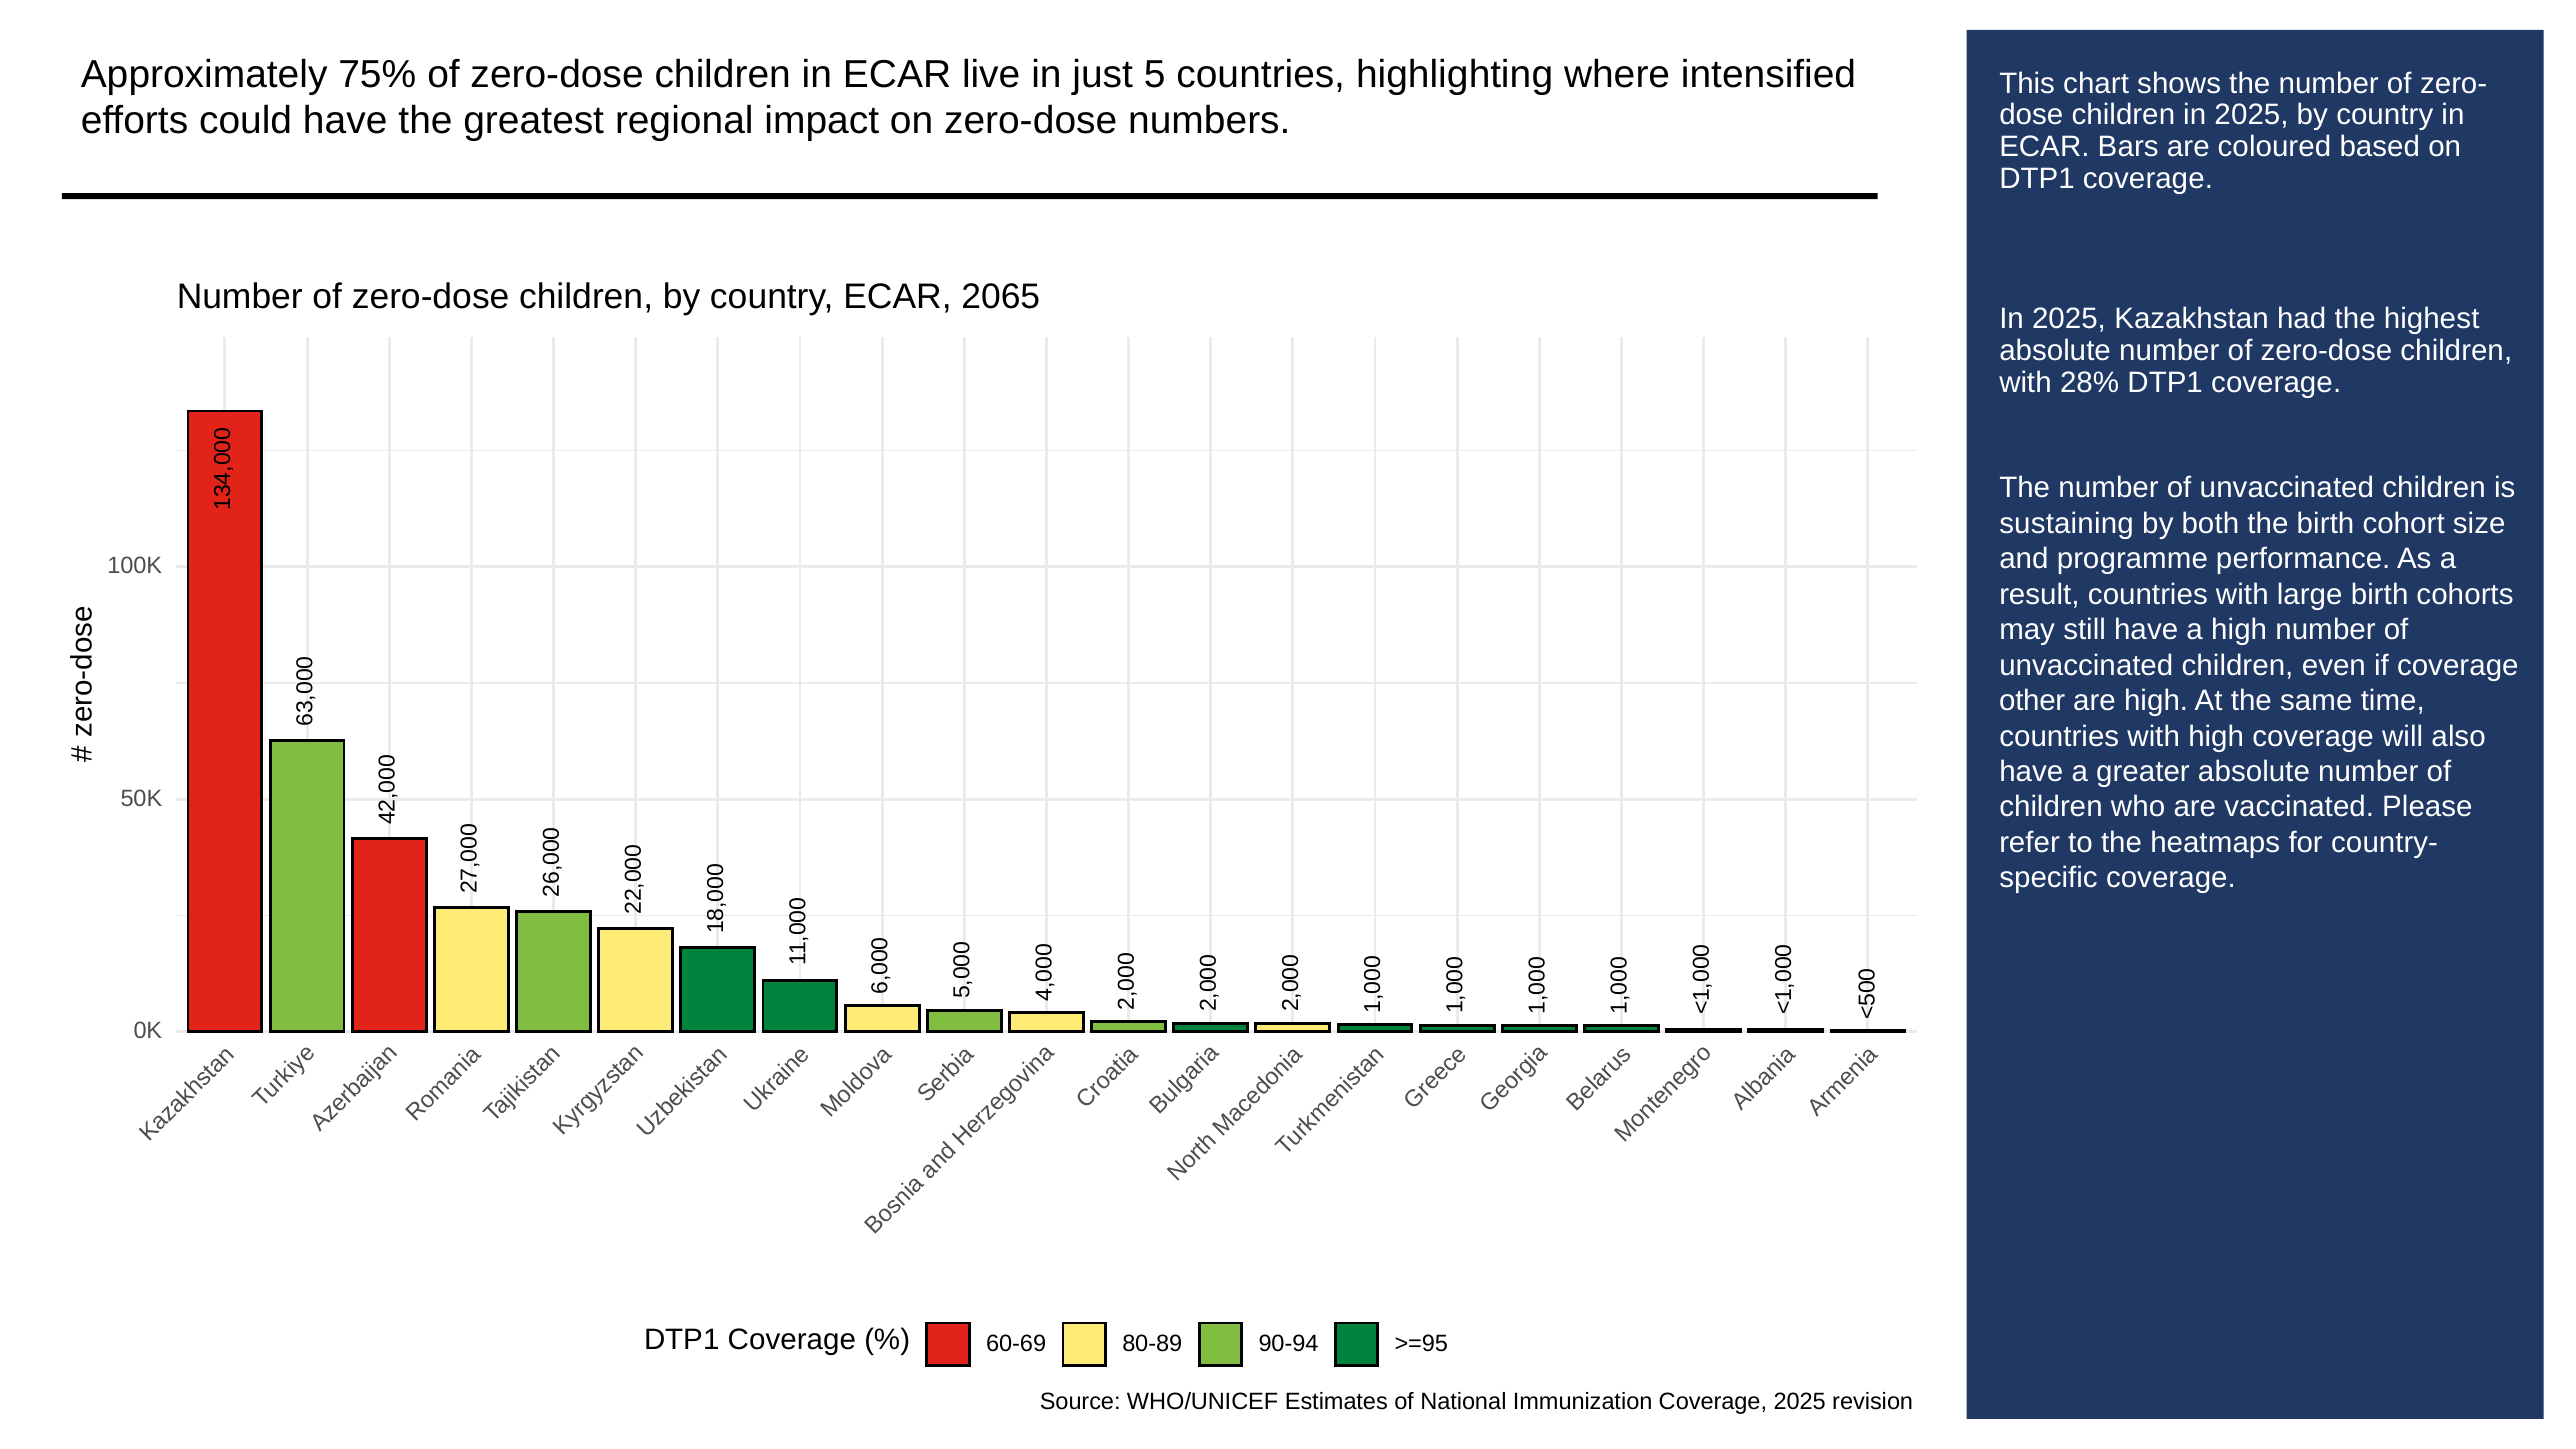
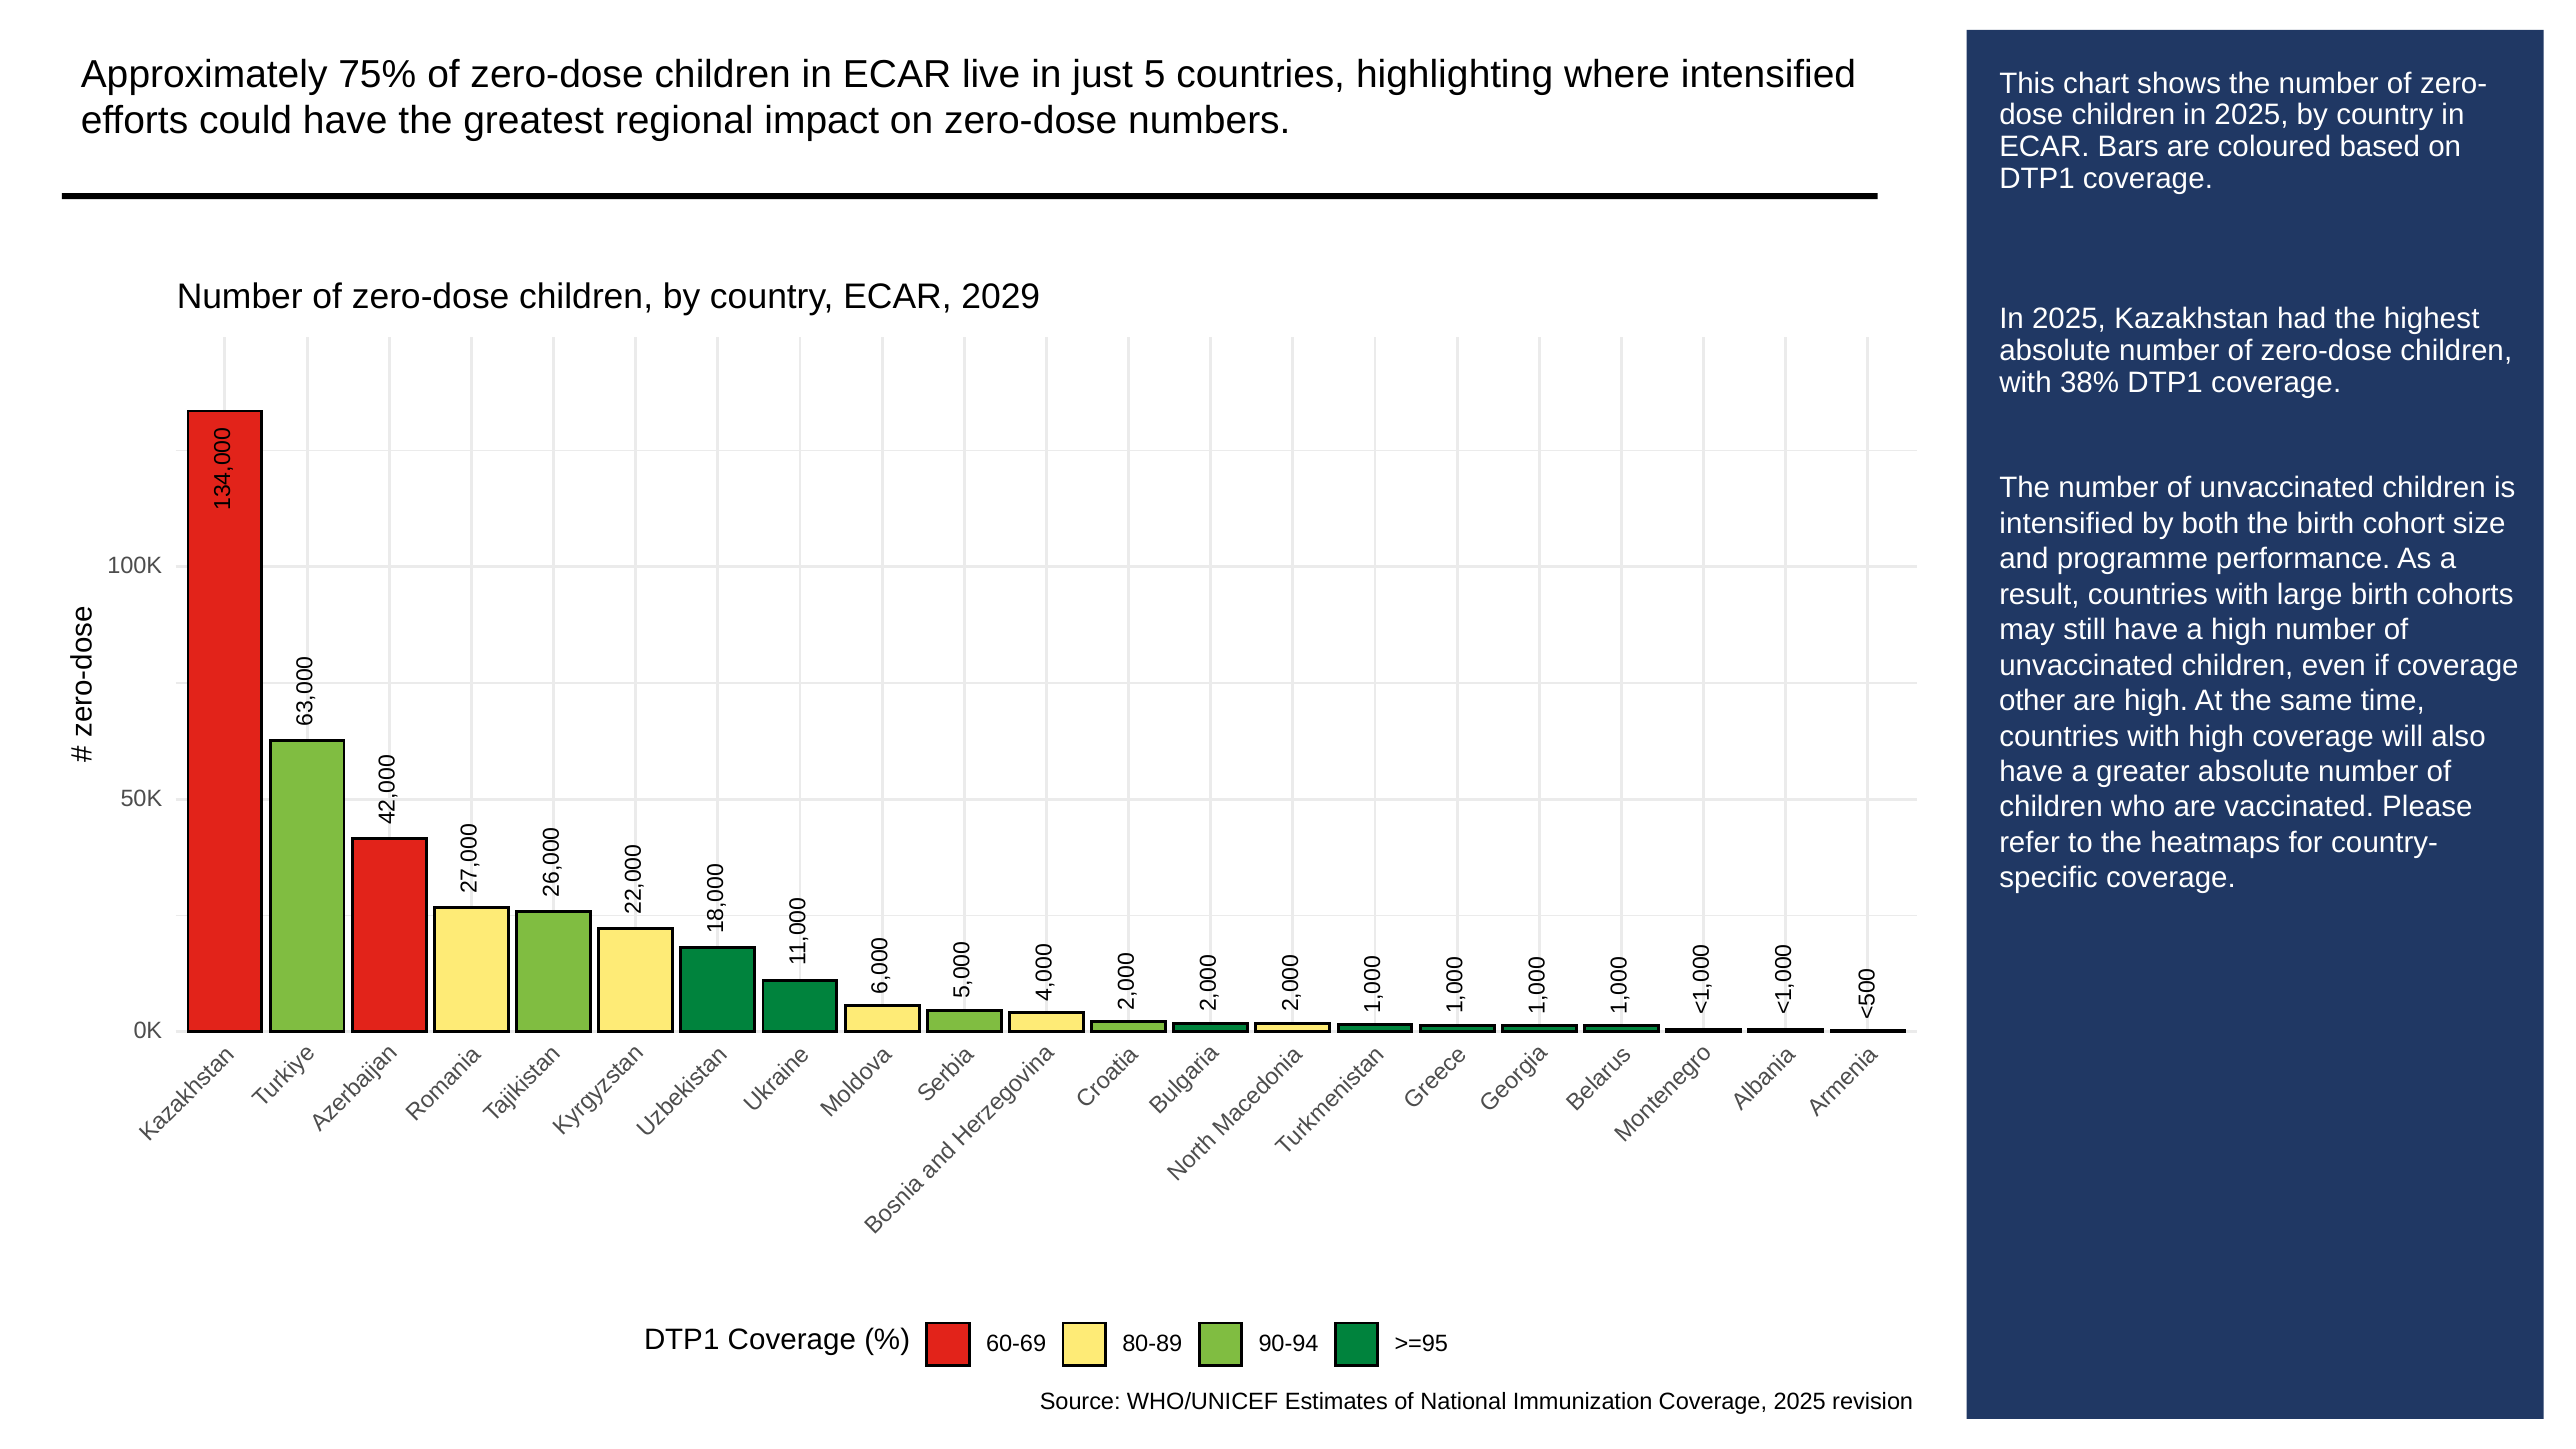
2065: 2065 -> 2029
28%: 28% -> 38%
sustaining at (2067, 524): sustaining -> intensified
